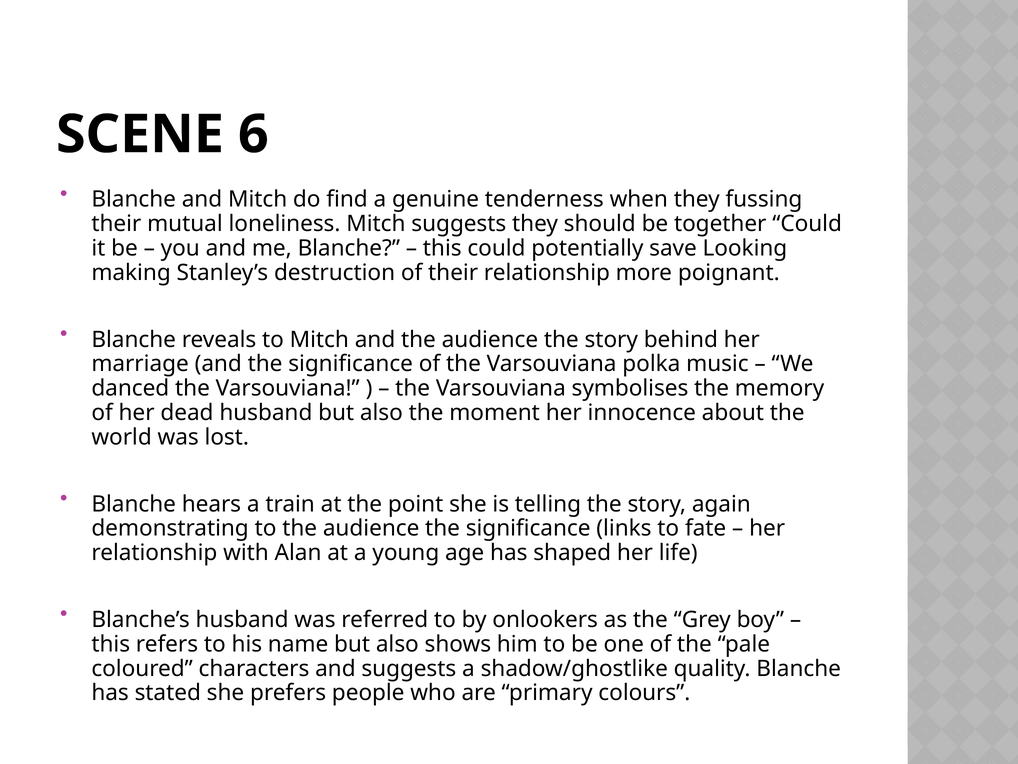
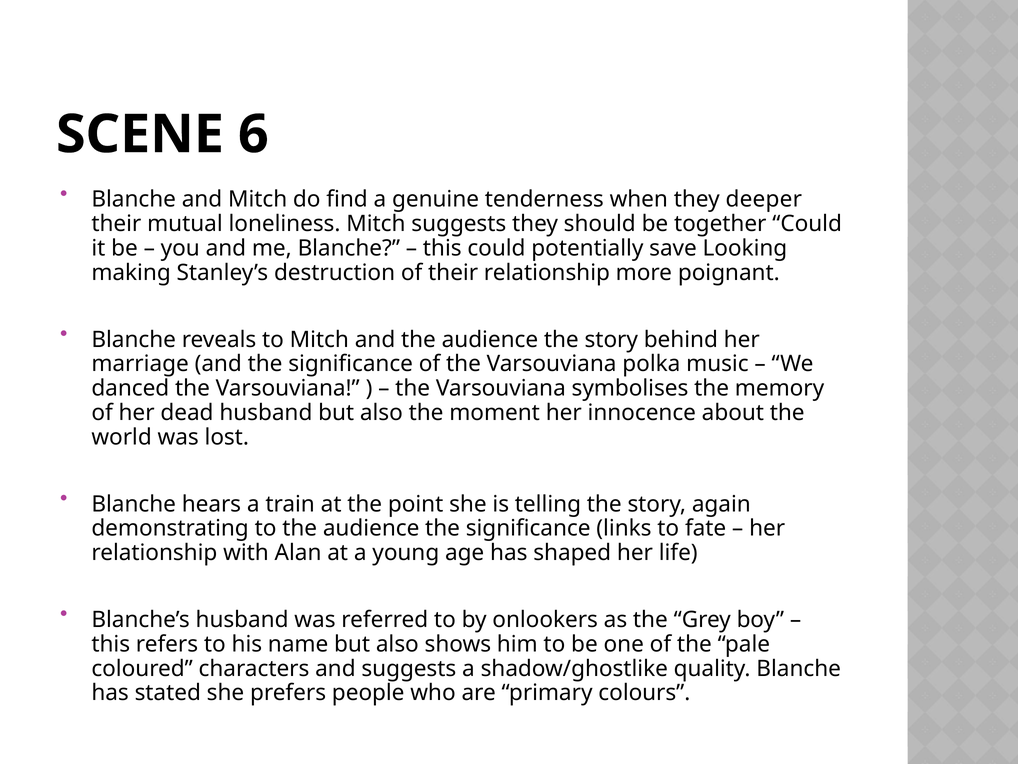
fussing: fussing -> deeper
